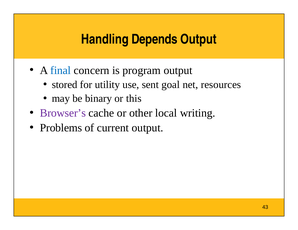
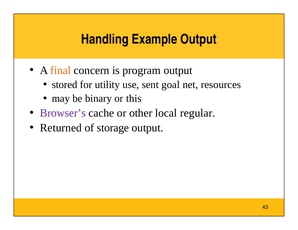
Depends: Depends -> Example
final colour: blue -> orange
writing: writing -> regular
Problems: Problems -> Returned
current: current -> storage
